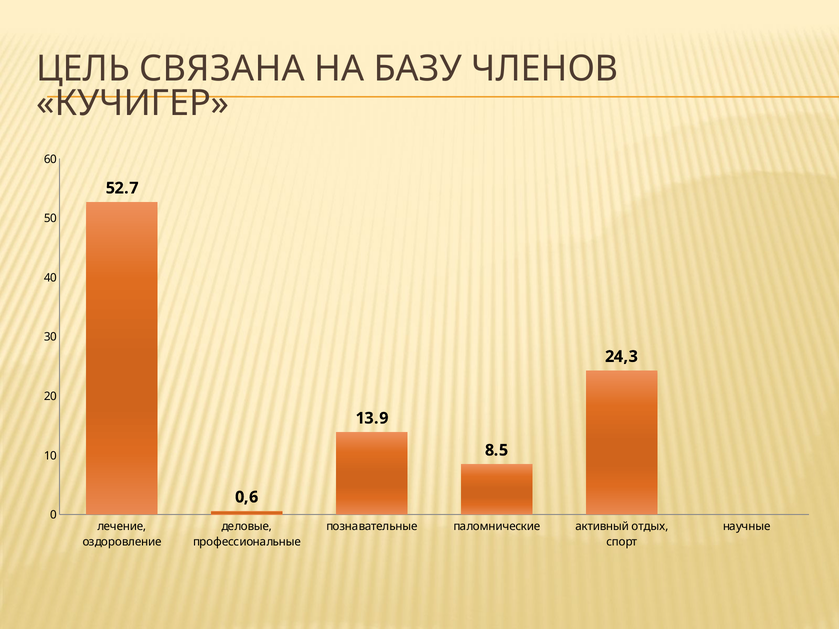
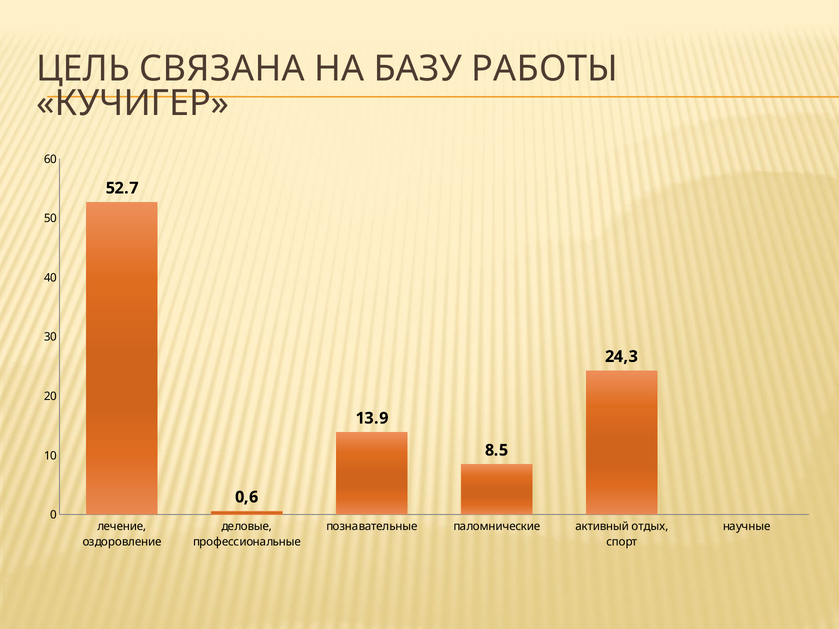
ЧЛЕНОВ: ЧЛЕНОВ -> РАБОТЫ
